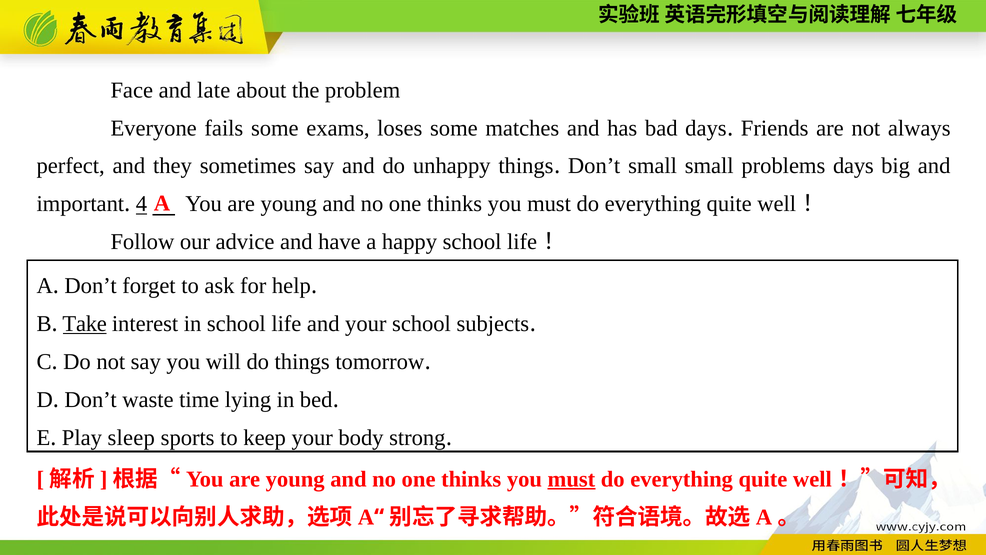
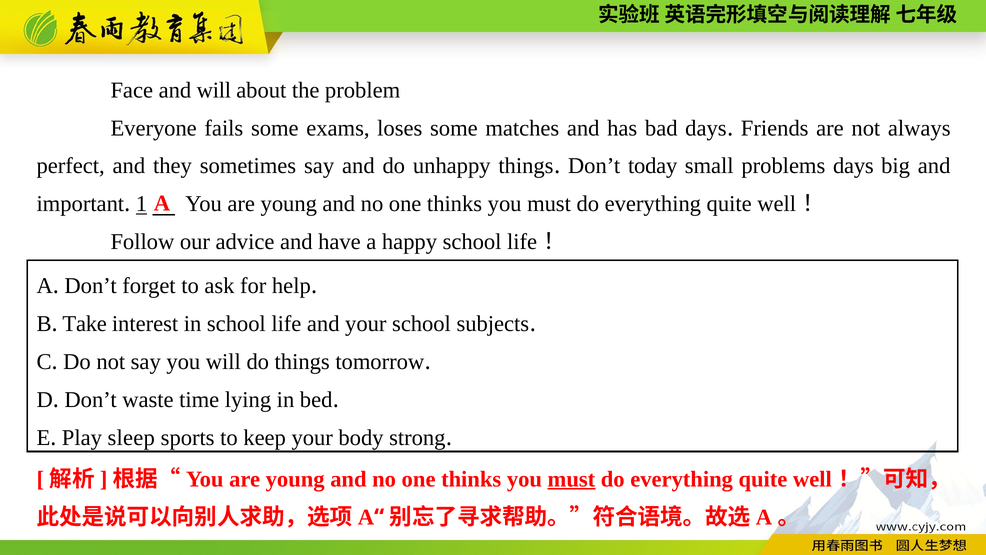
and late: late -> will
Don’t small: small -> today
4: 4 -> 1
Take underline: present -> none
